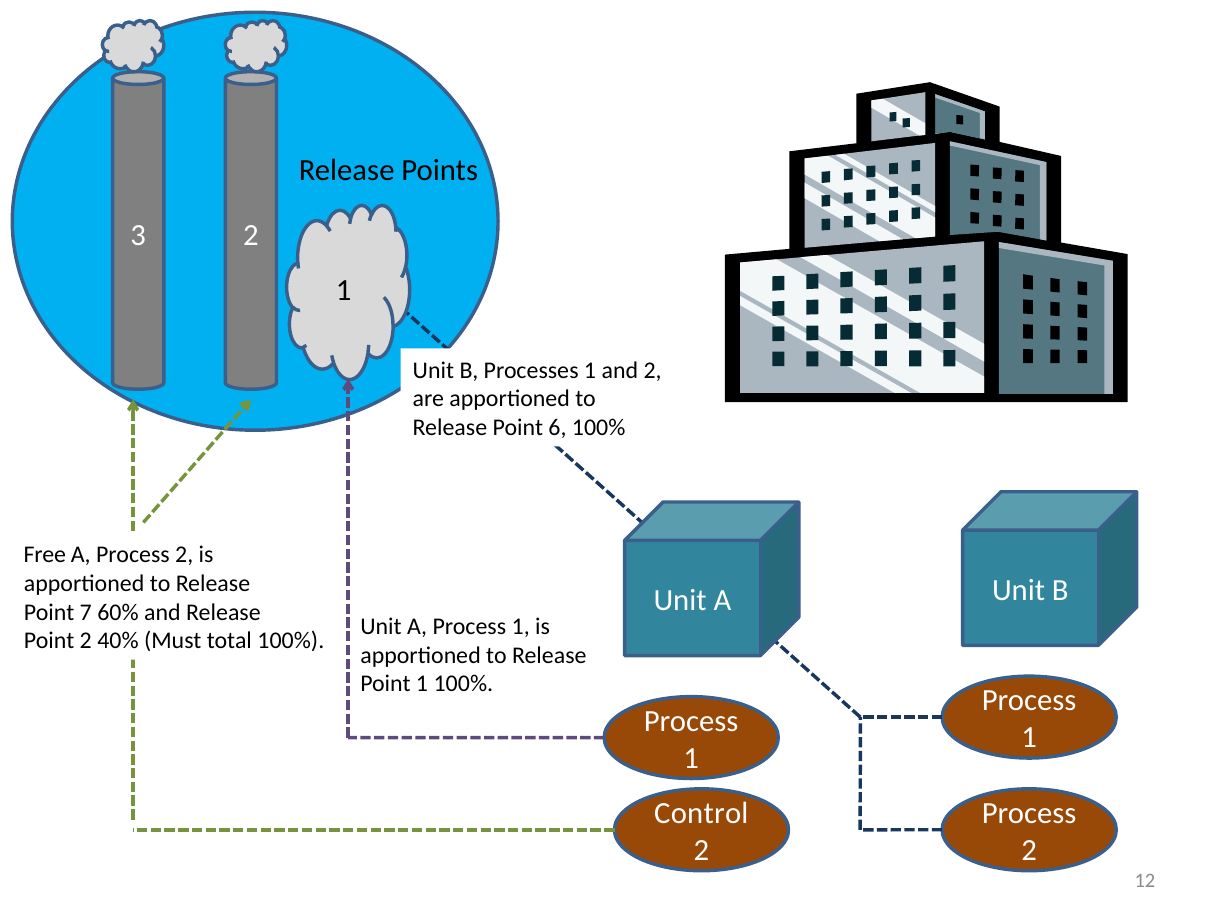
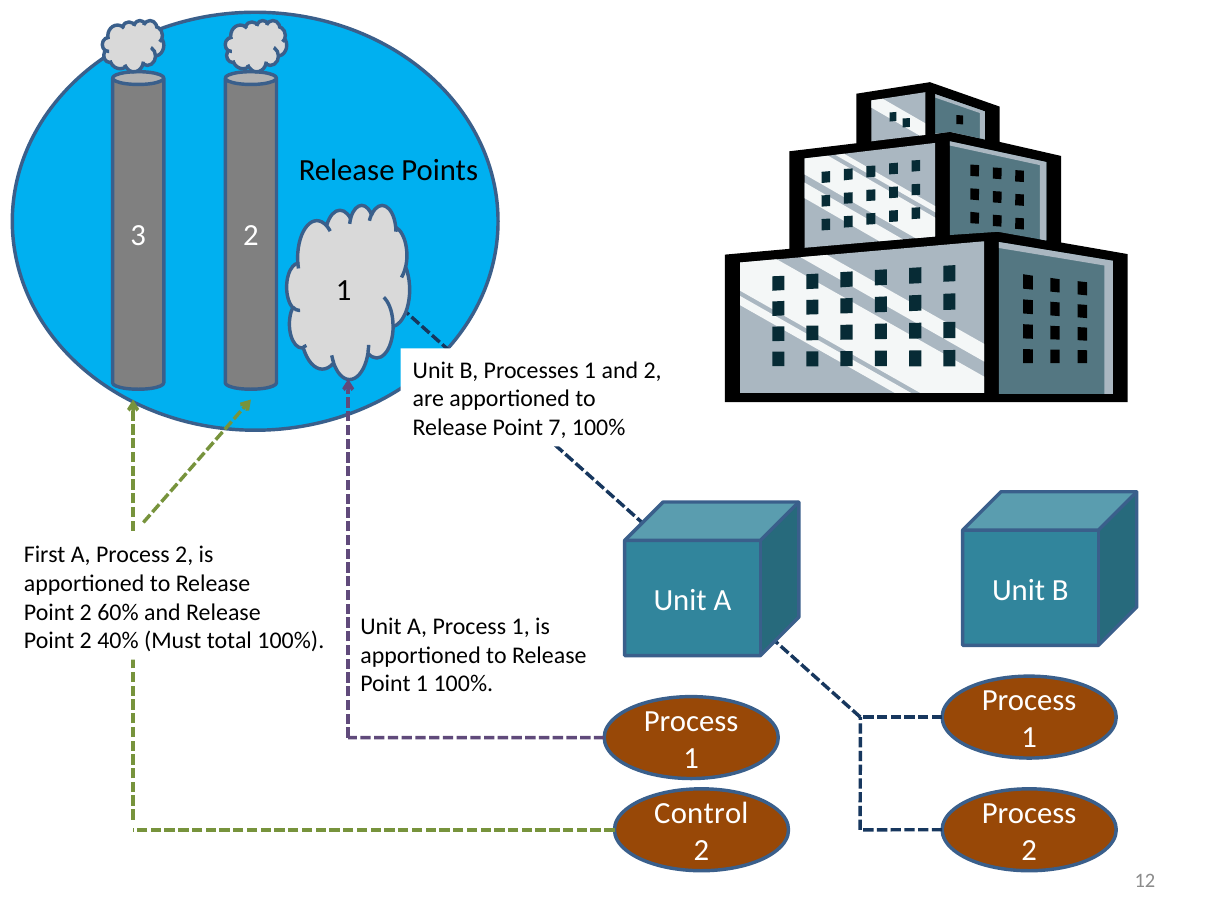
6: 6 -> 7
Free: Free -> First
7 at (86, 612): 7 -> 2
